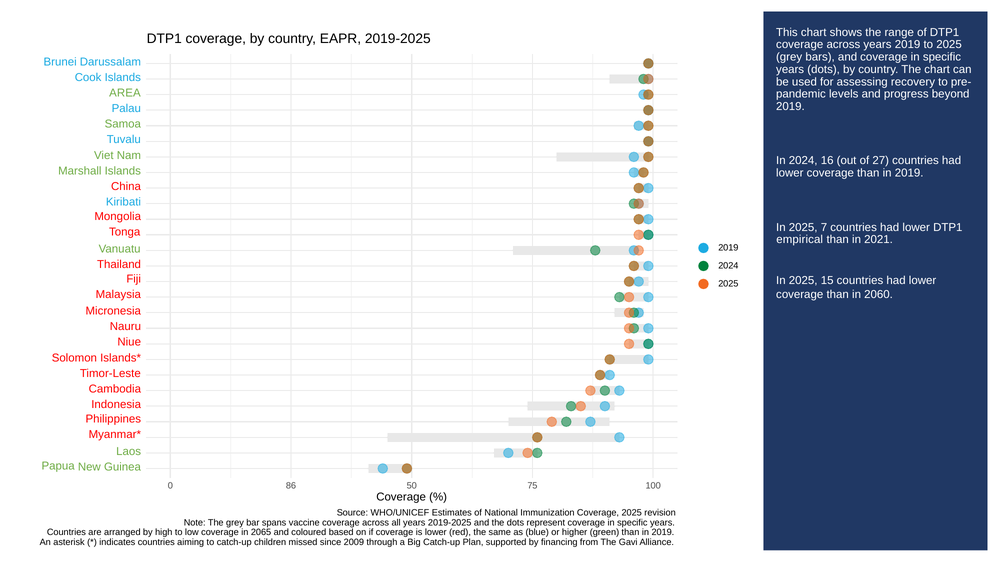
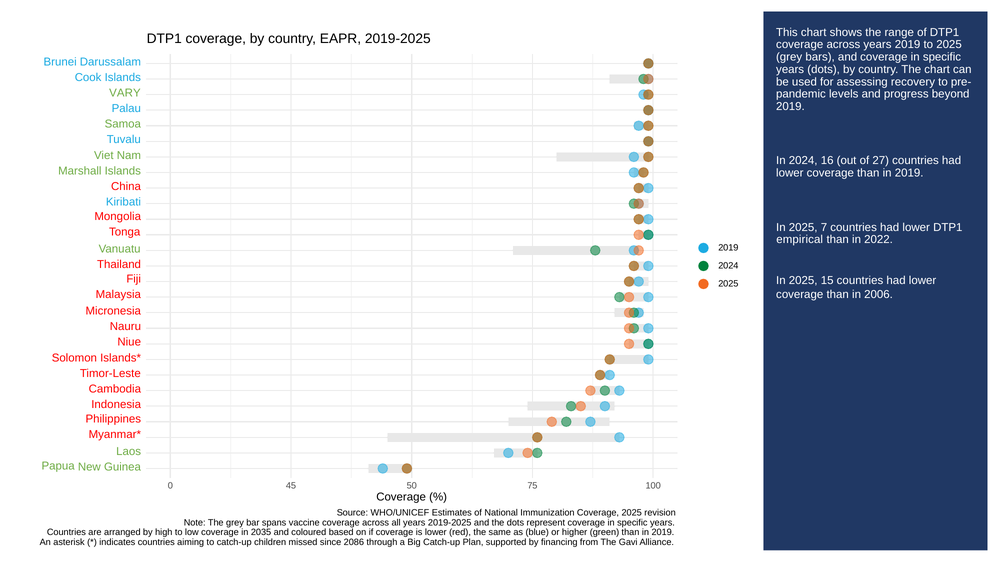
AREA: AREA -> VARY
2021: 2021 -> 2022
2060: 2060 -> 2006
86: 86 -> 45
2065: 2065 -> 2035
2009: 2009 -> 2086
